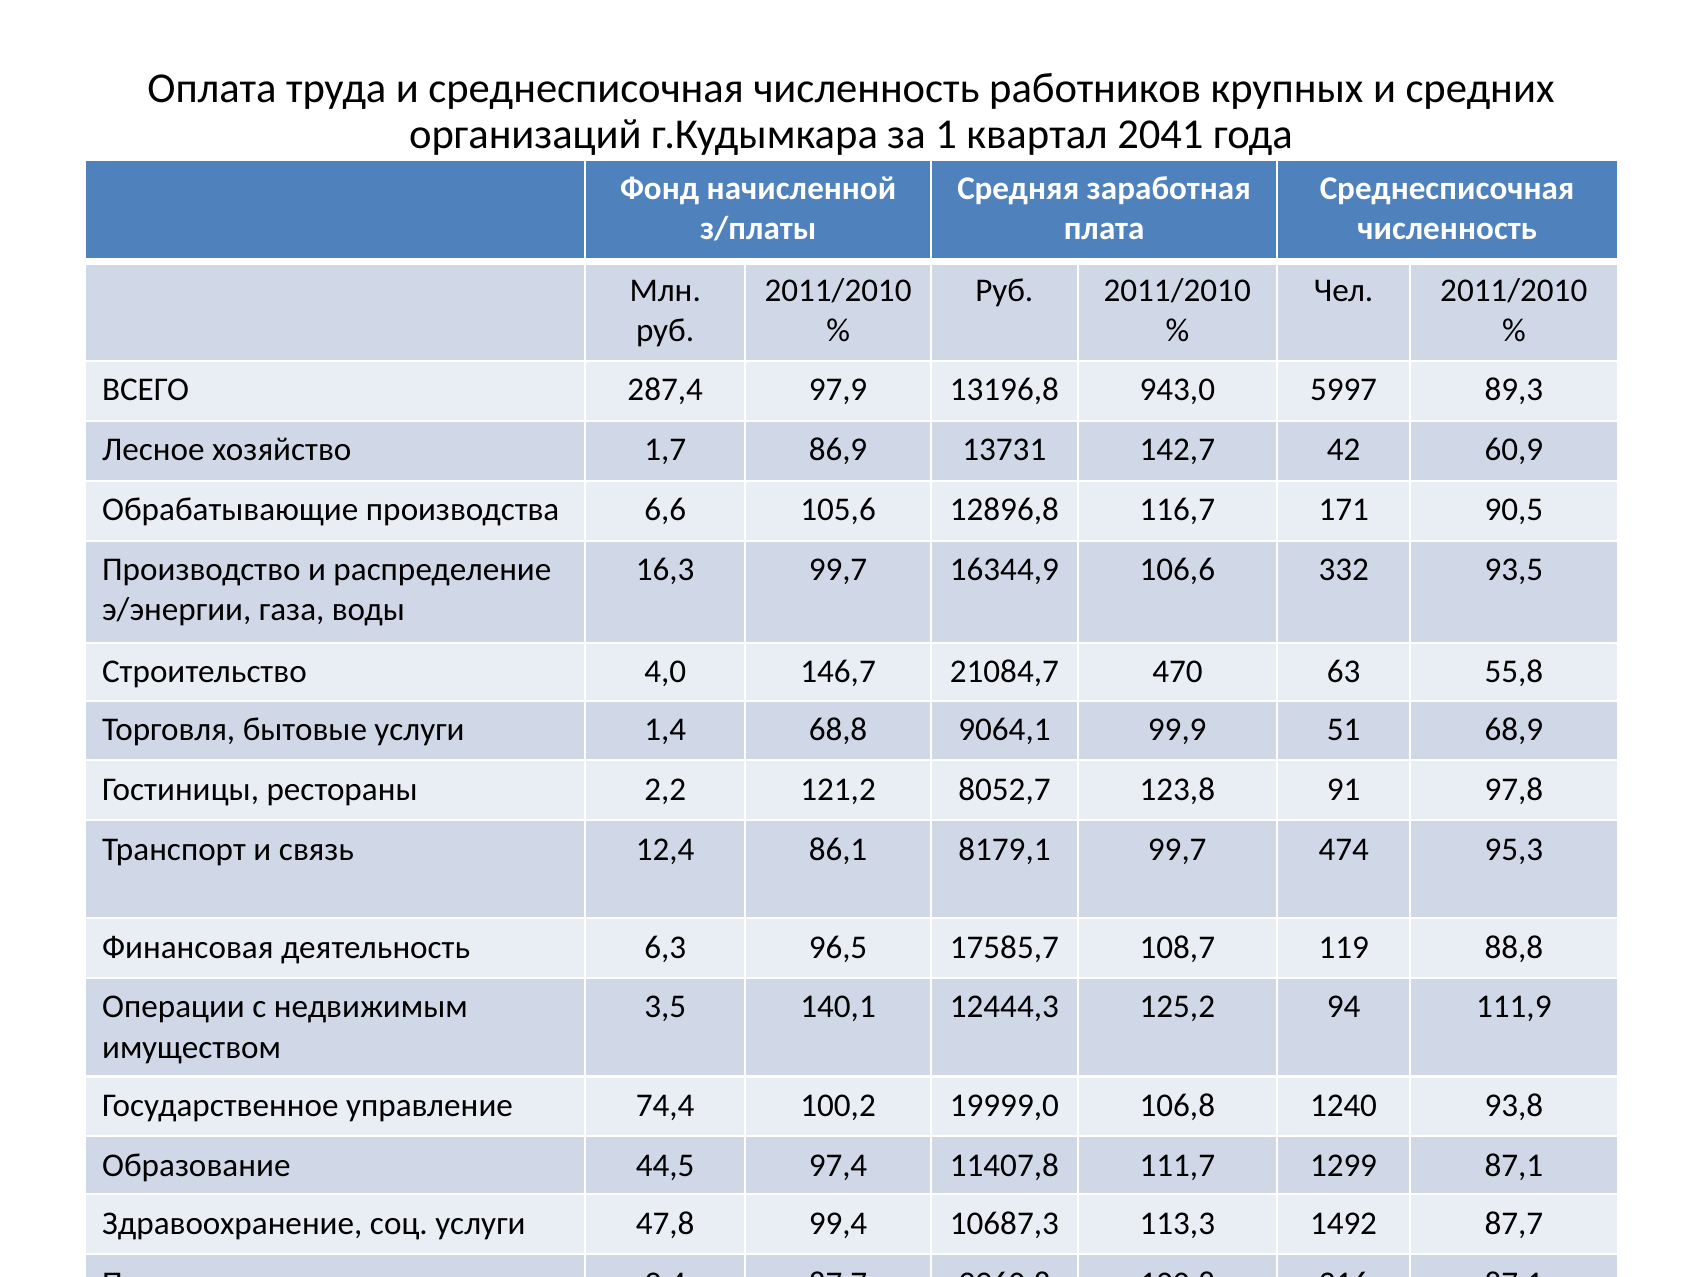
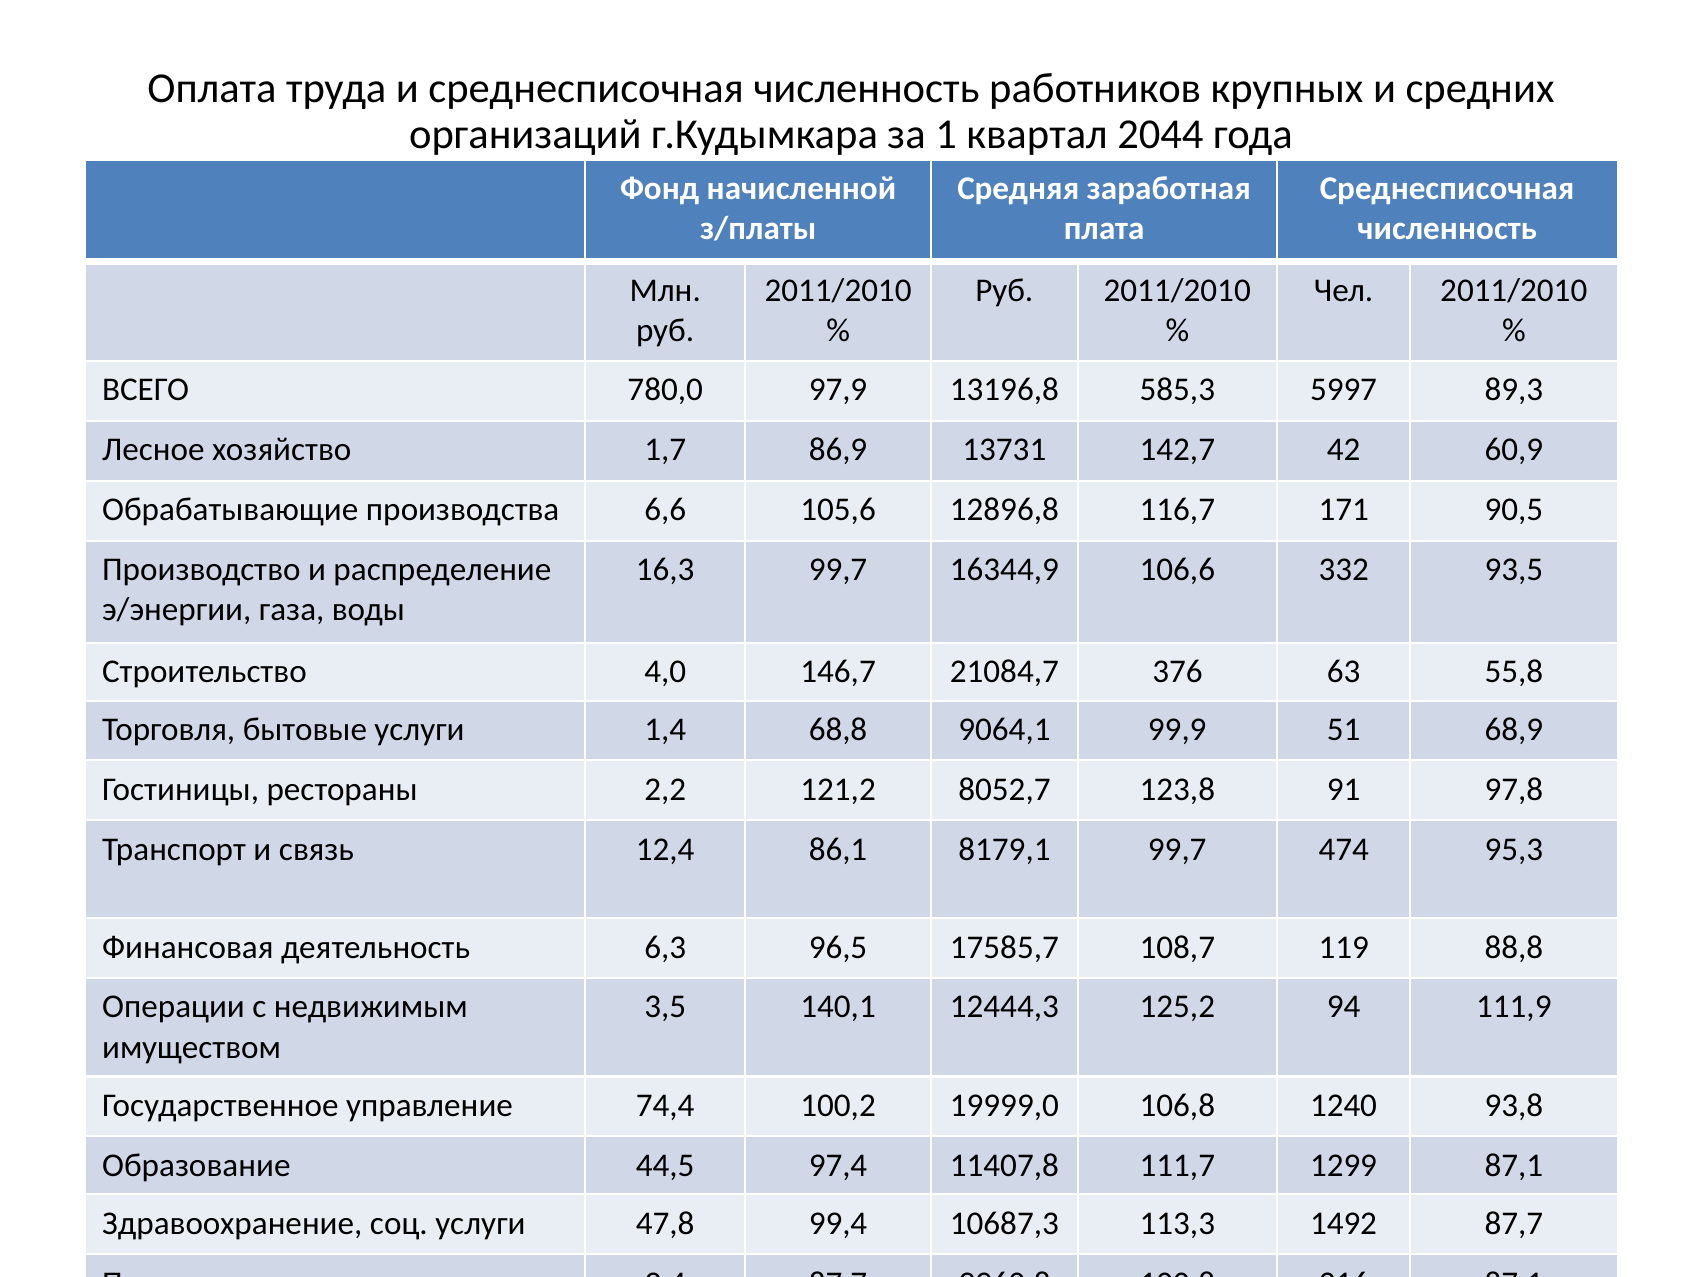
2041: 2041 -> 2044
287,4: 287,4 -> 780,0
943,0: 943,0 -> 585,3
470: 470 -> 376
